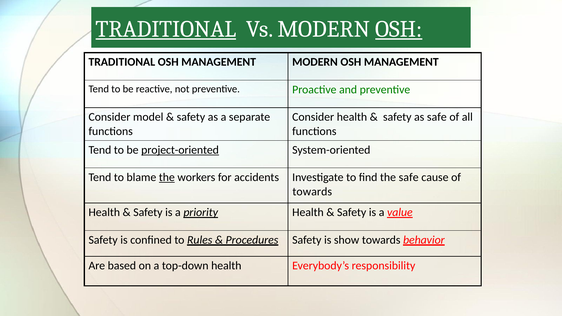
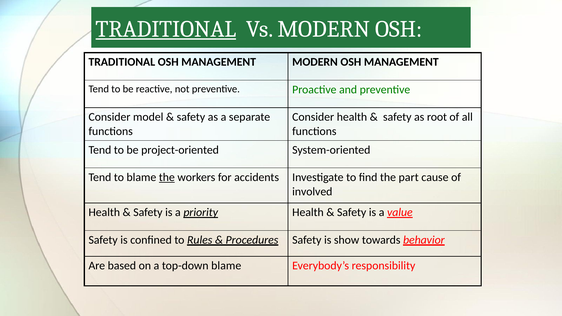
OSH at (399, 29) underline: present -> none
as safe: safe -> root
project-oriented underline: present -> none
the safe: safe -> part
towards at (312, 192): towards -> involved
top-down health: health -> blame
